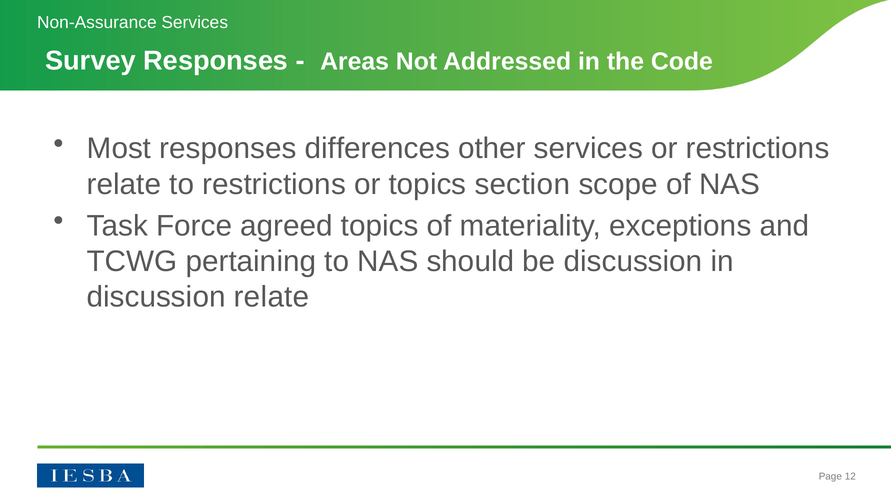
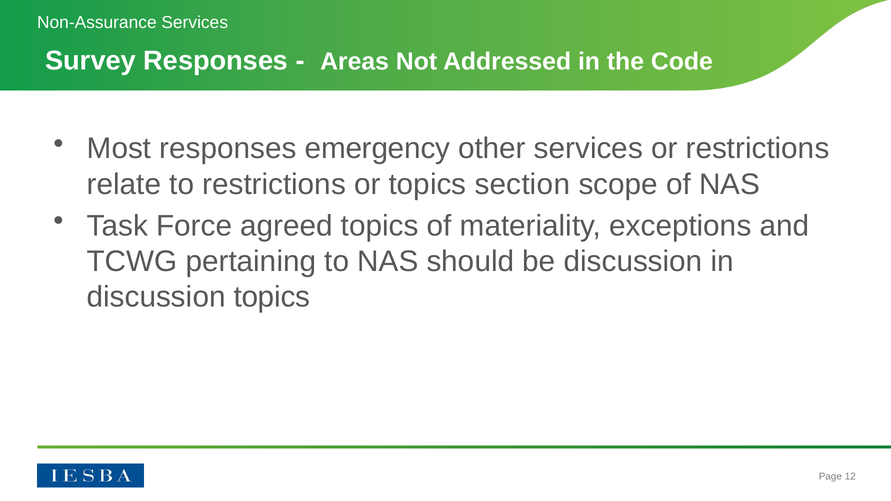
differences: differences -> emergency
discussion relate: relate -> topics
